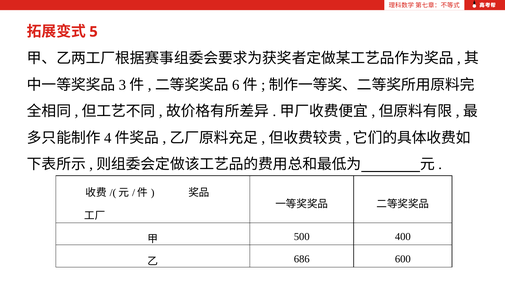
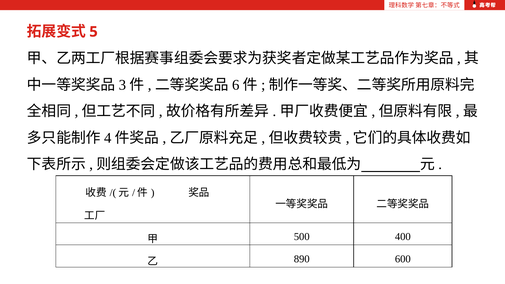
686: 686 -> 890
